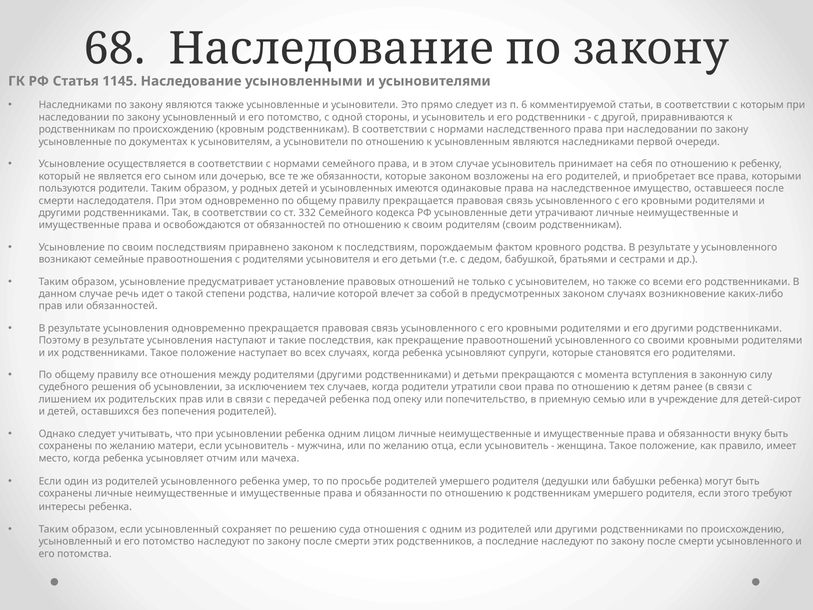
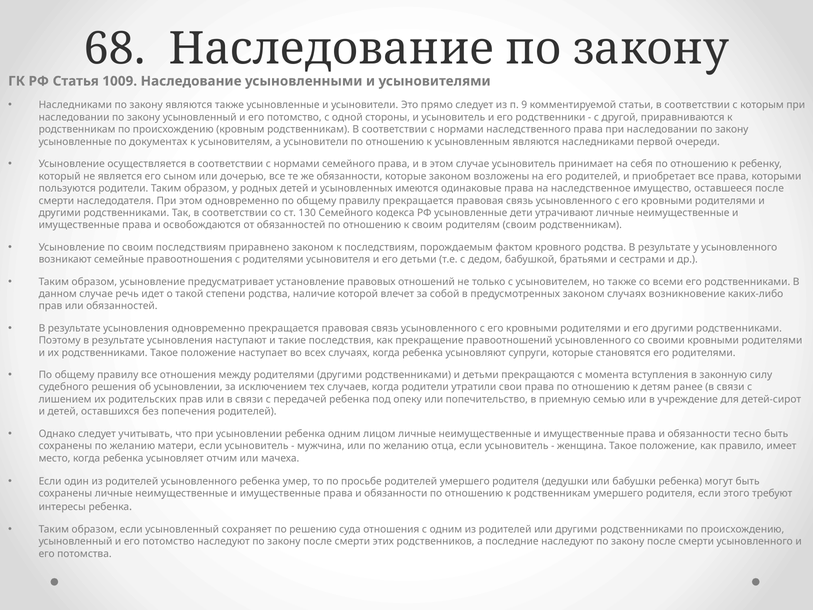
1145: 1145 -> 1009
6: 6 -> 9
332: 332 -> 130
внуку: внуку -> тесно
